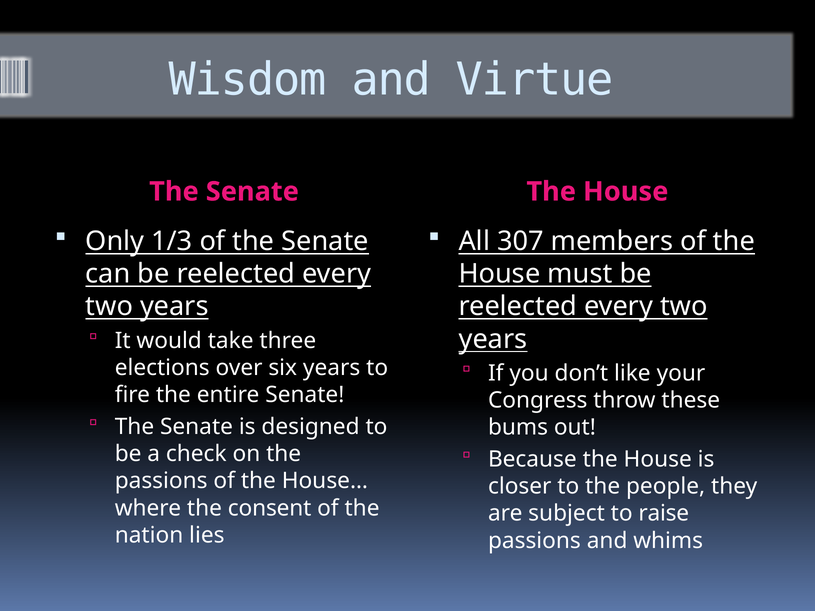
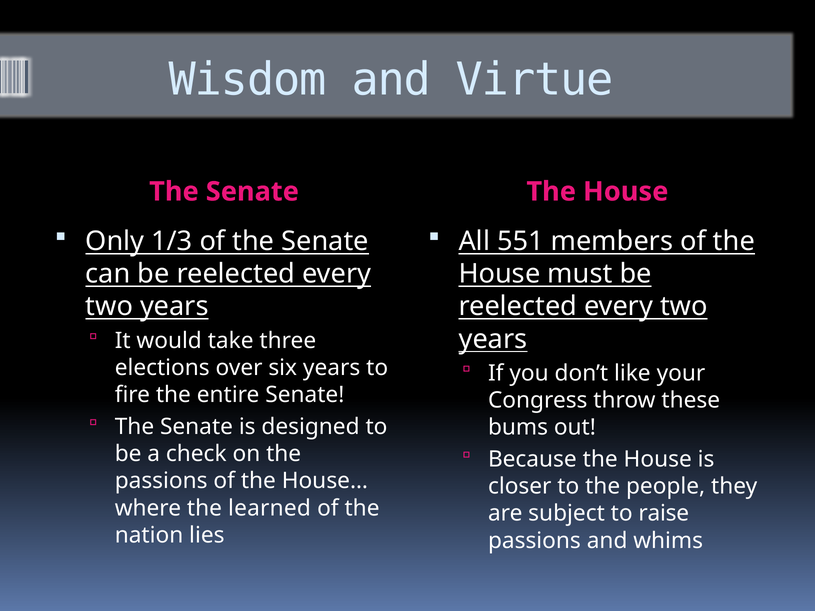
307: 307 -> 551
consent: consent -> learned
